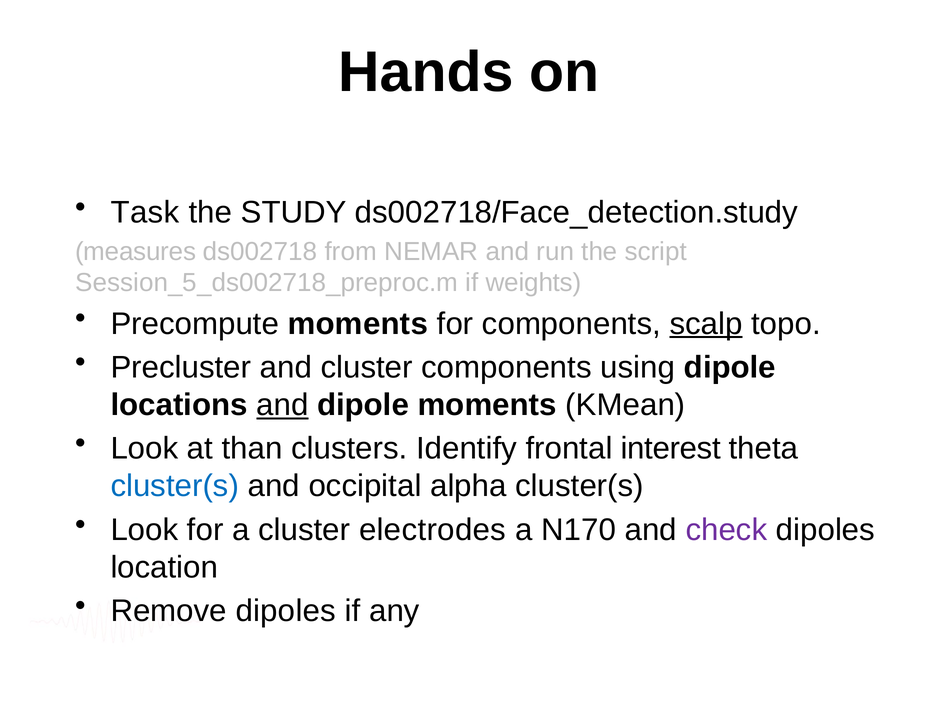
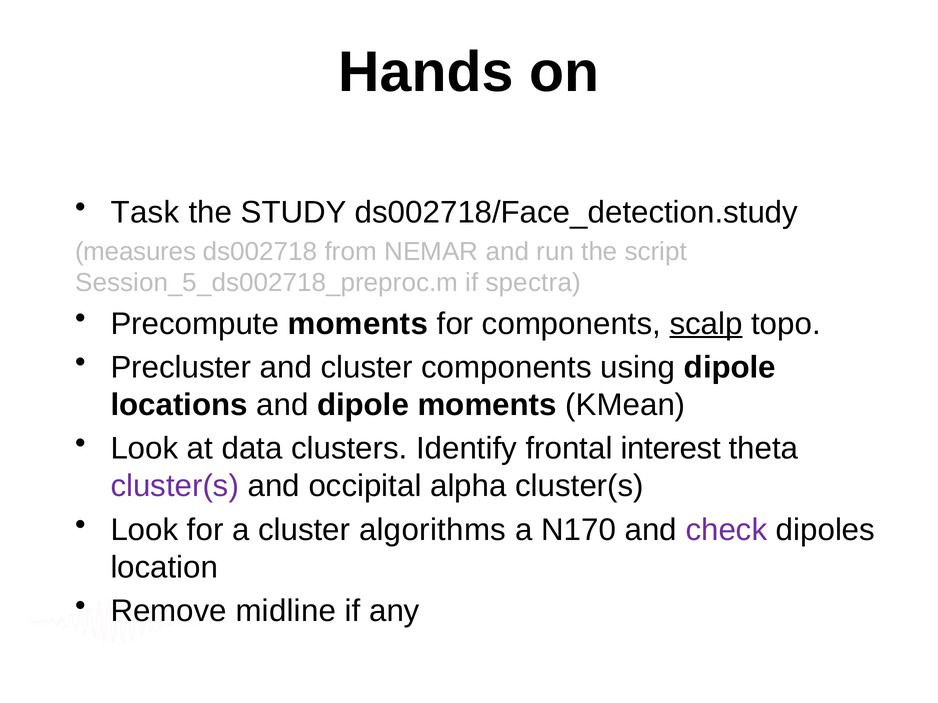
weights: weights -> spectra
and at (282, 405) underline: present -> none
than: than -> data
cluster(s at (175, 487) colour: blue -> purple
electrodes: electrodes -> algorithms
Remove dipoles: dipoles -> midline
